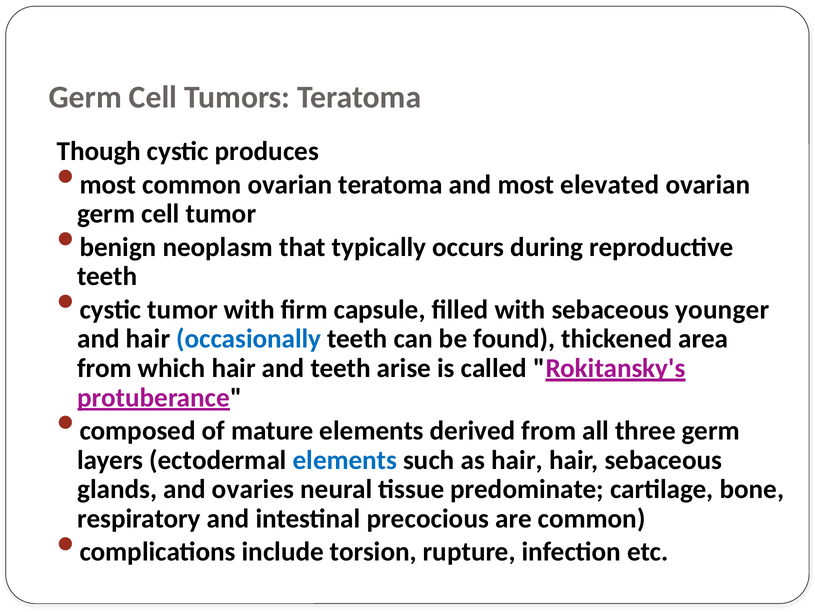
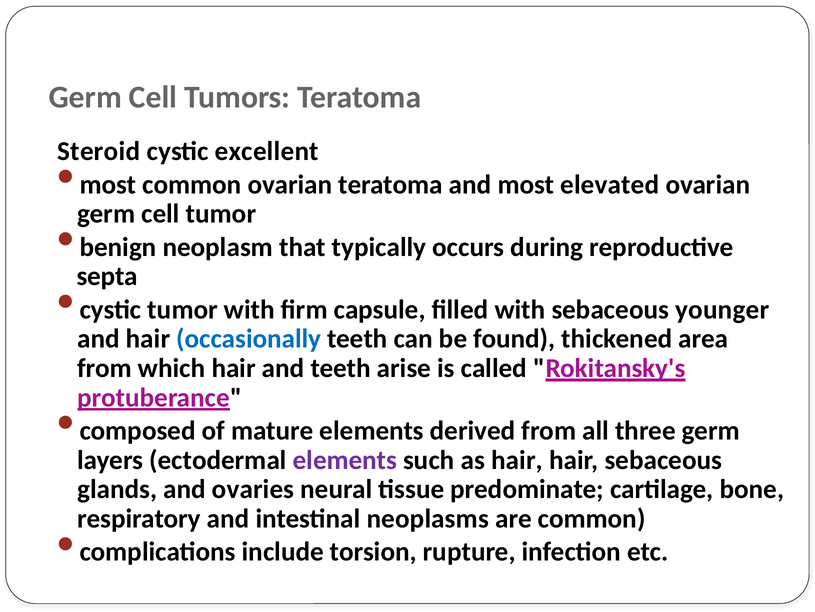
Though: Though -> Steroid
produces: produces -> excellent
teeth at (107, 276): teeth -> septa
elements at (345, 460) colour: blue -> purple
precocious: precocious -> neoplasms
